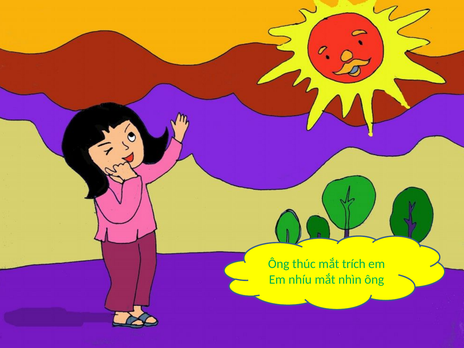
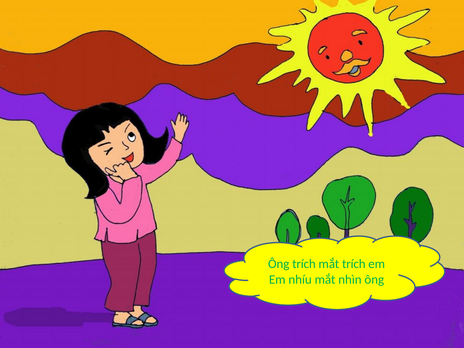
Ông thúc: thúc -> trích
